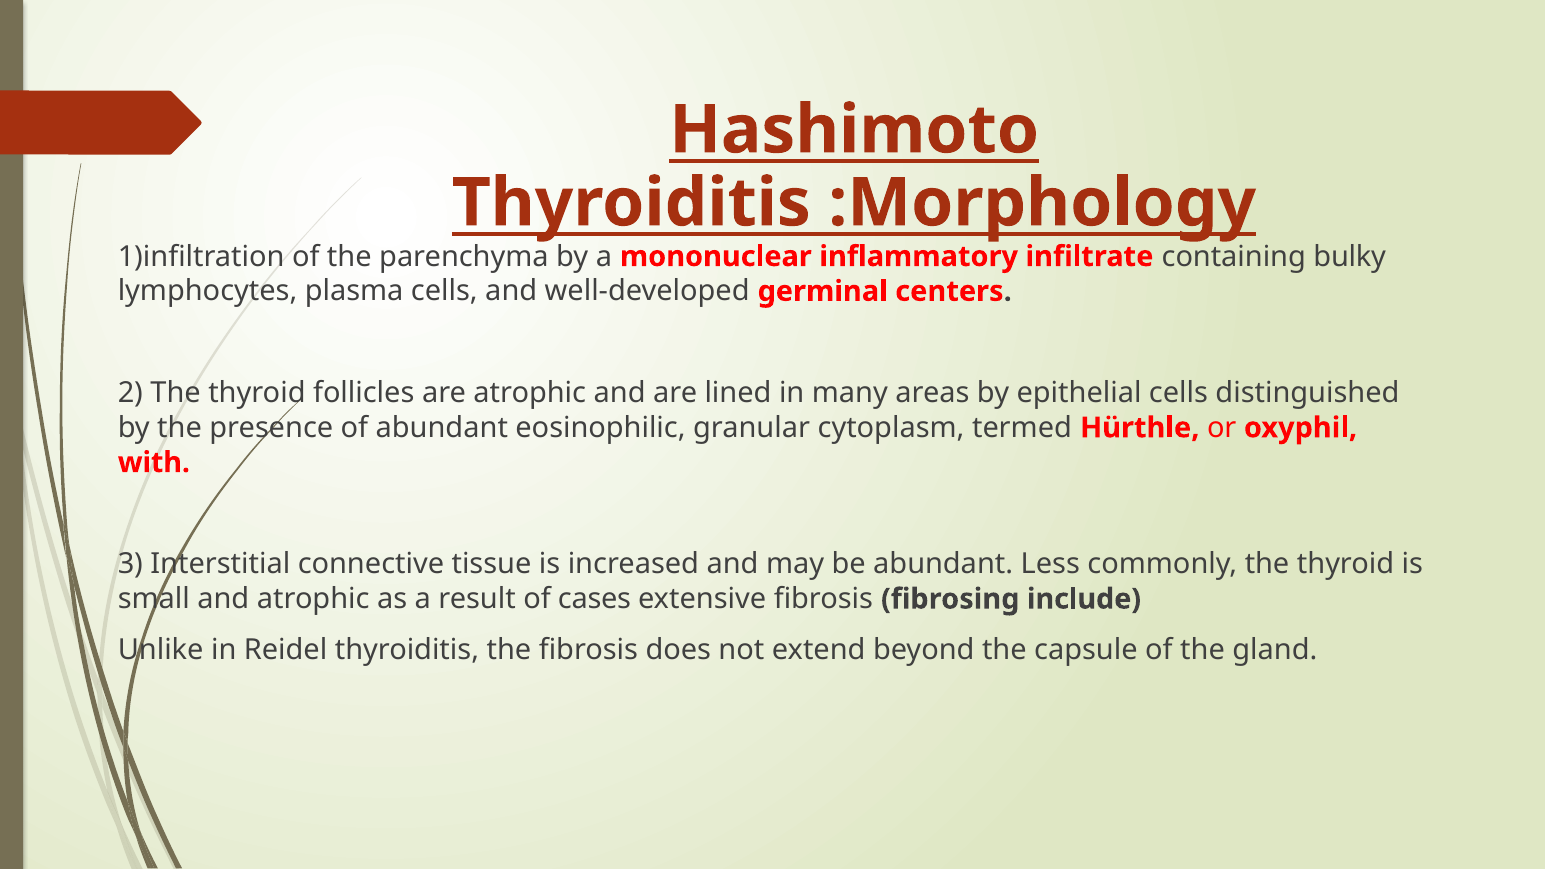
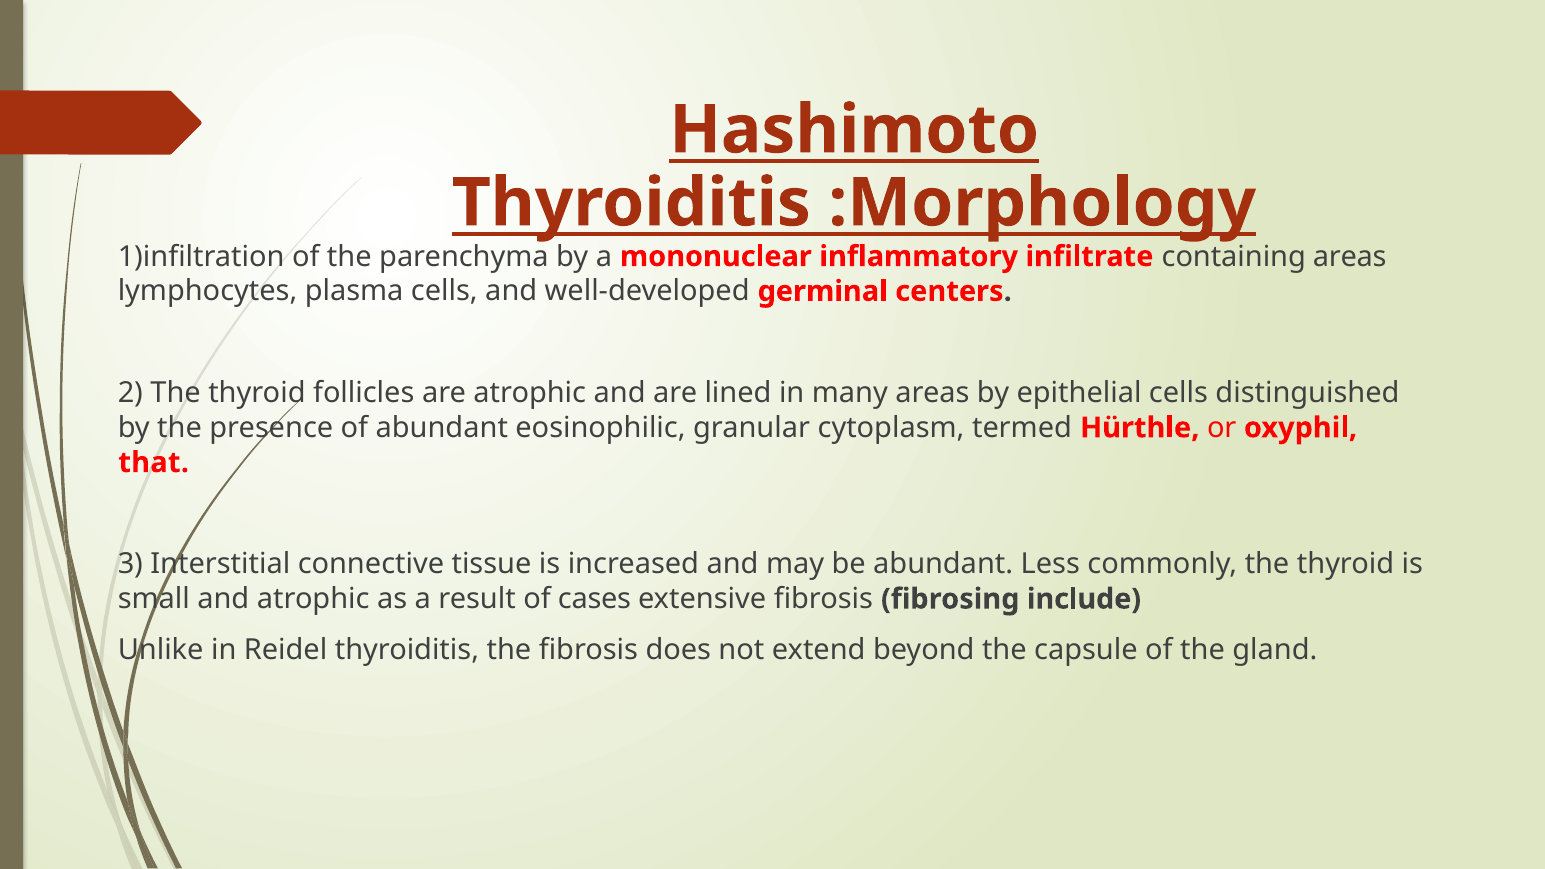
containing bulky: bulky -> areas
with: with -> that
